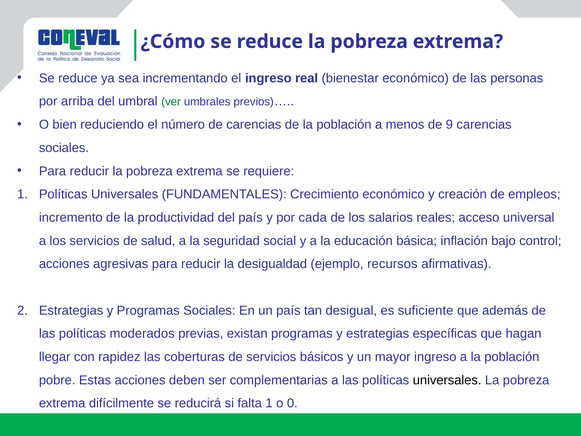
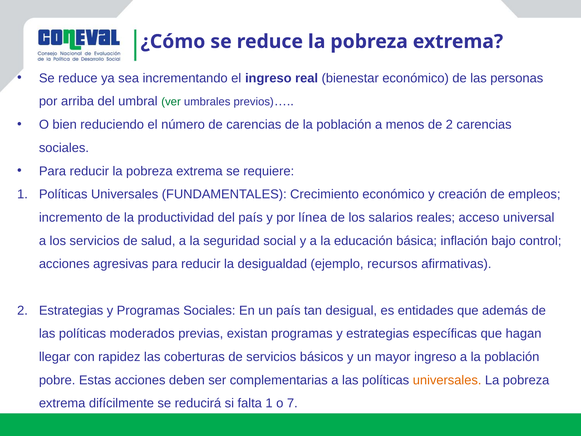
de 9: 9 -> 2
cada: cada -> línea
suficiente: suficiente -> entidades
universales at (447, 380) colour: black -> orange
0: 0 -> 7
